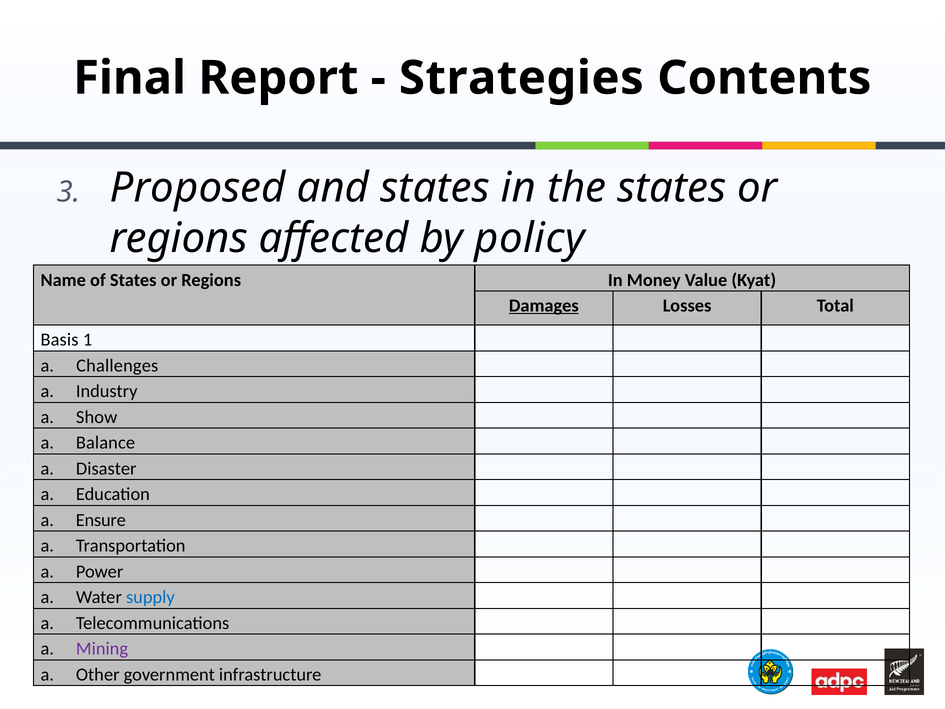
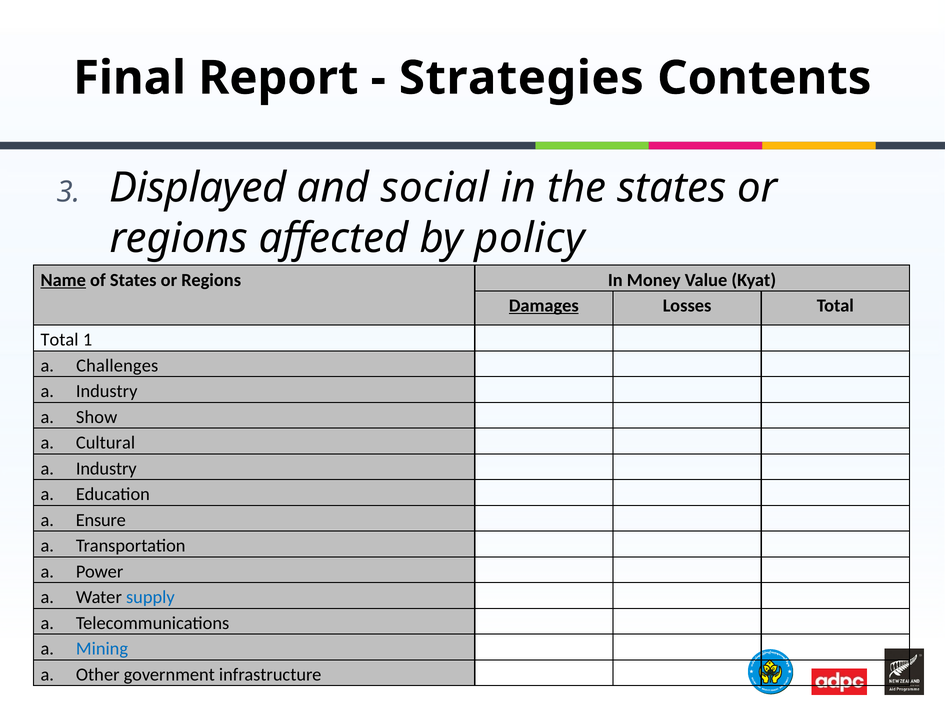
Proposed: Proposed -> Displayed
and states: states -> social
Name underline: none -> present
Basis at (60, 340): Basis -> Total
Balance: Balance -> Cultural
Disaster at (106, 468): Disaster -> Industry
Mining colour: purple -> blue
